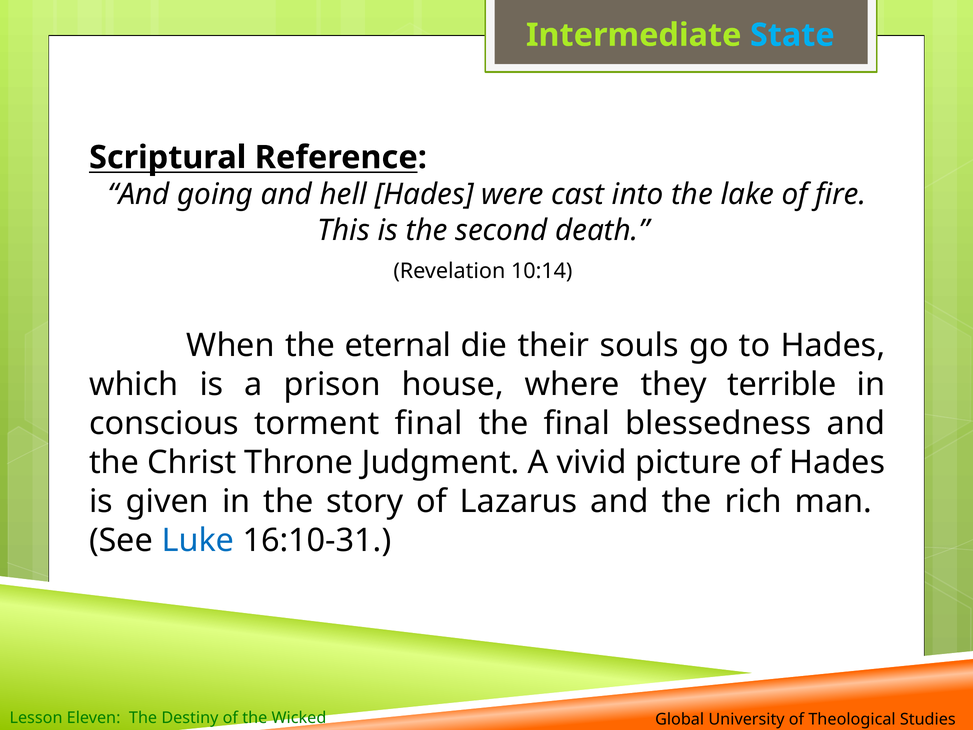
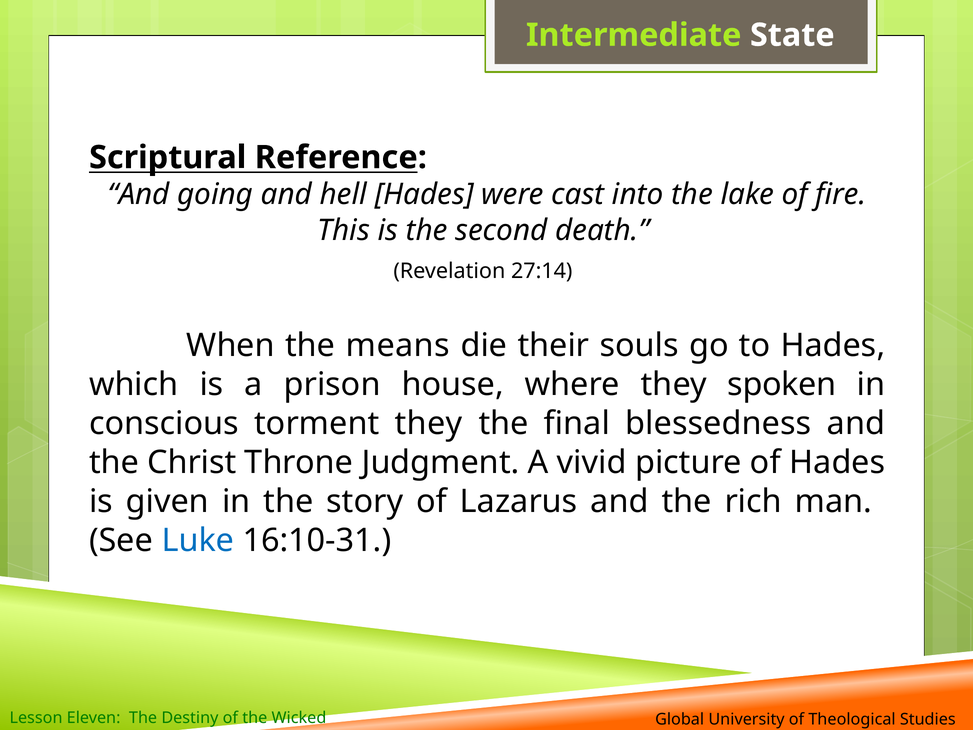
State colour: light blue -> white
10:14: 10:14 -> 27:14
eternal: eternal -> means
terrible: terrible -> spoken
torment final: final -> they
